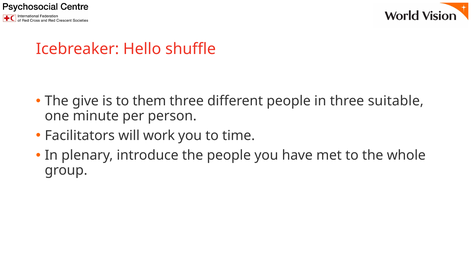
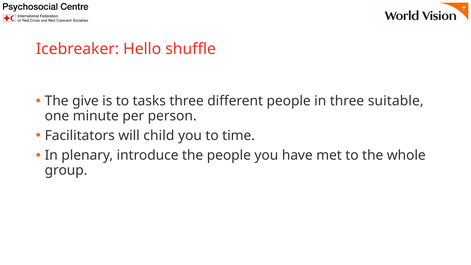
them: them -> tasks
work: work -> child
